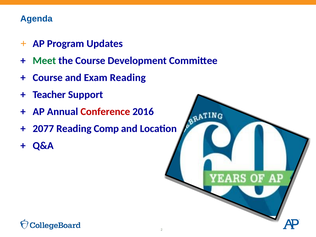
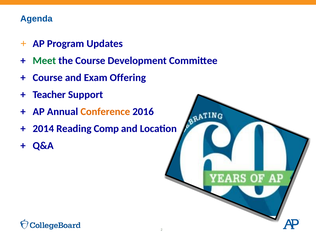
Exam Reading: Reading -> Offering
Conference colour: red -> orange
2077: 2077 -> 2014
